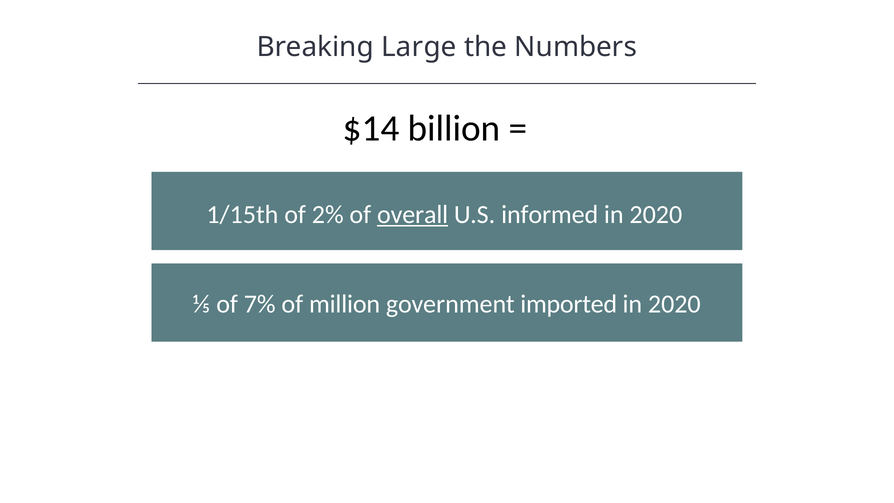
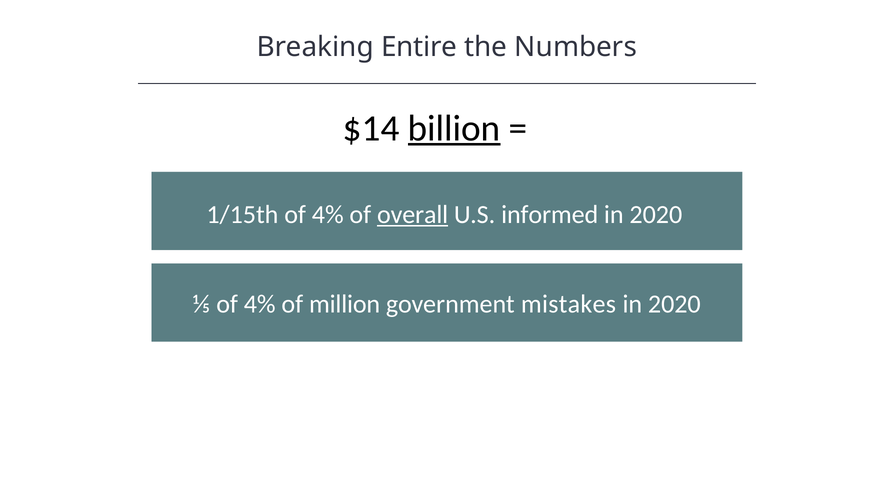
Large: Large -> Entire
billion underline: none -> present
1/15th of 2%: 2% -> 4%
⅕ of 7%: 7% -> 4%
imported: imported -> mistakes
